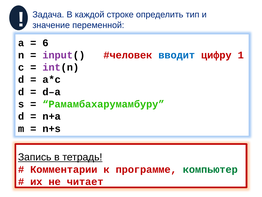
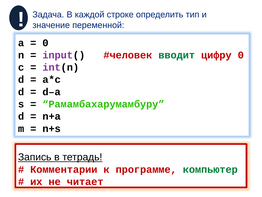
6 at (45, 43): 6 -> 0
вводит colour: blue -> green
цифру 1: 1 -> 0
